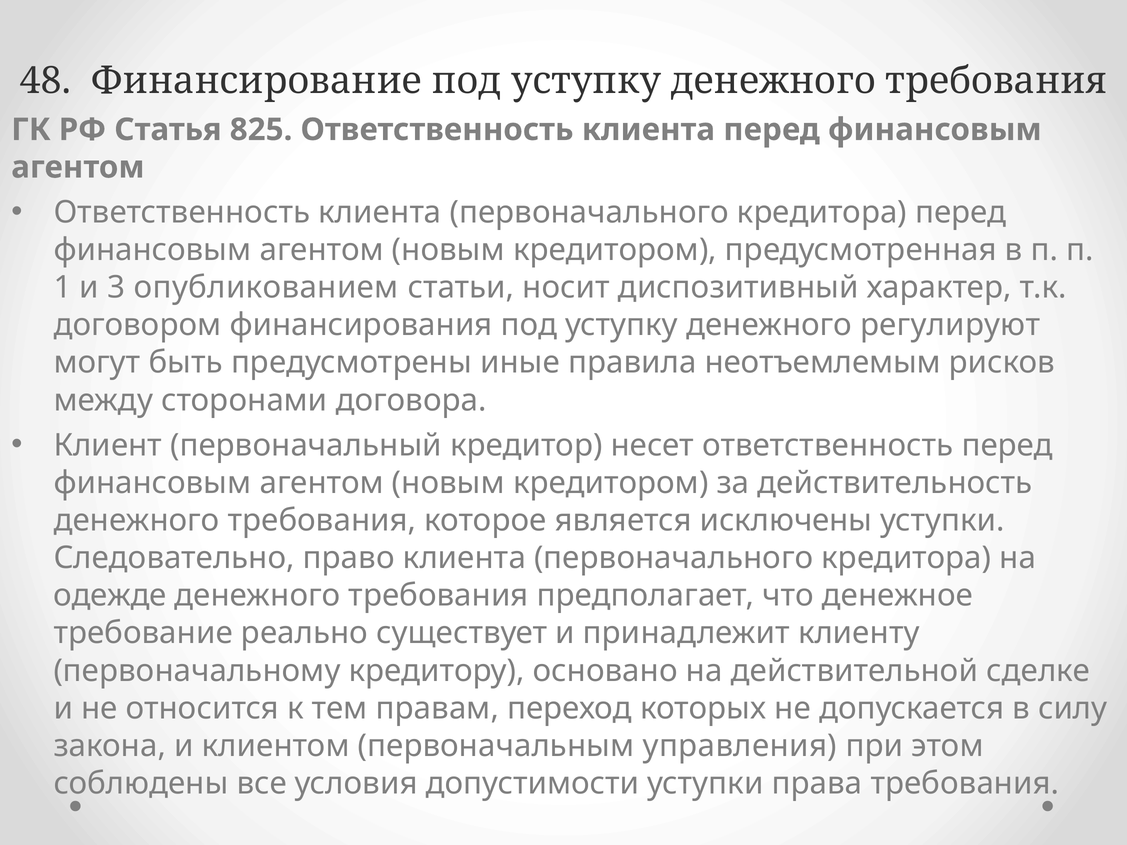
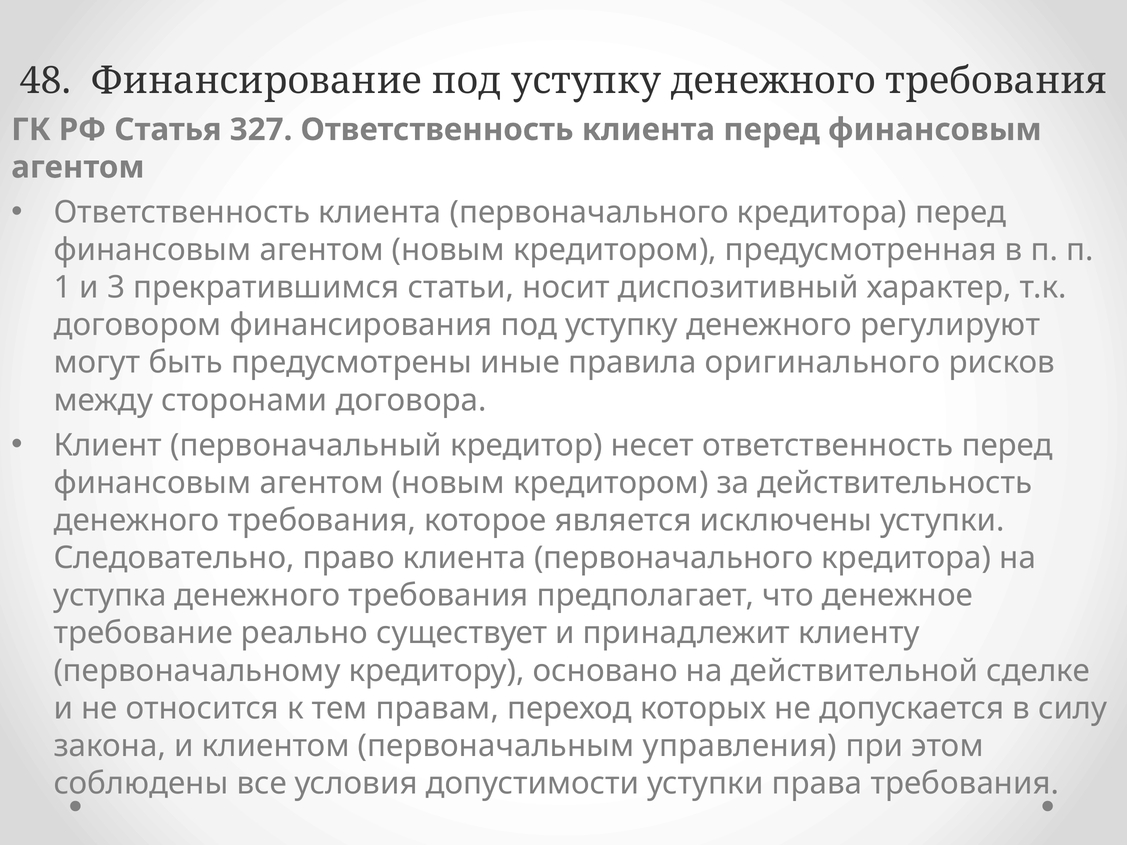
825: 825 -> 327
опубликованием: опубликованием -> прекратившимся
неотъемлемым: неотъемлемым -> оригинального
одежде: одежде -> уступка
